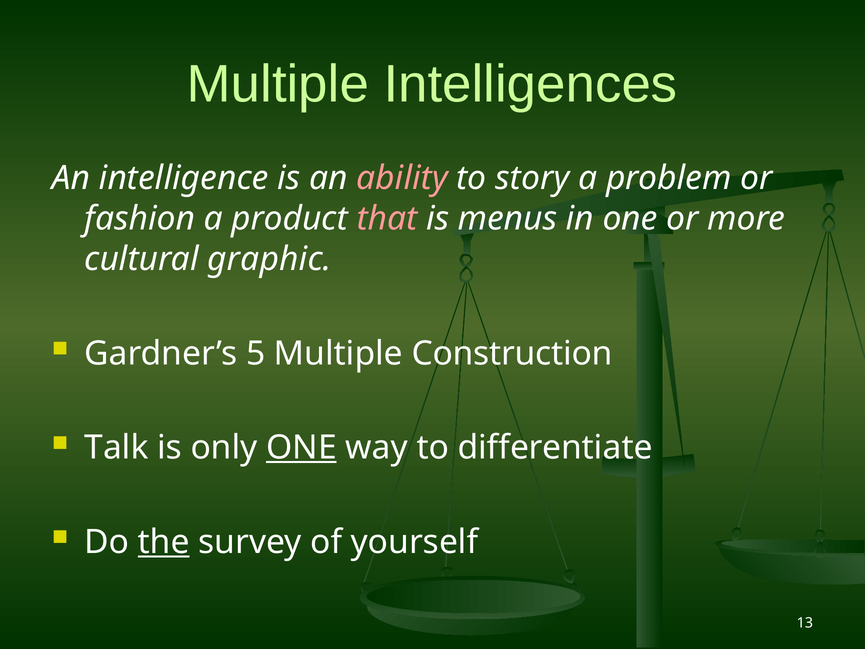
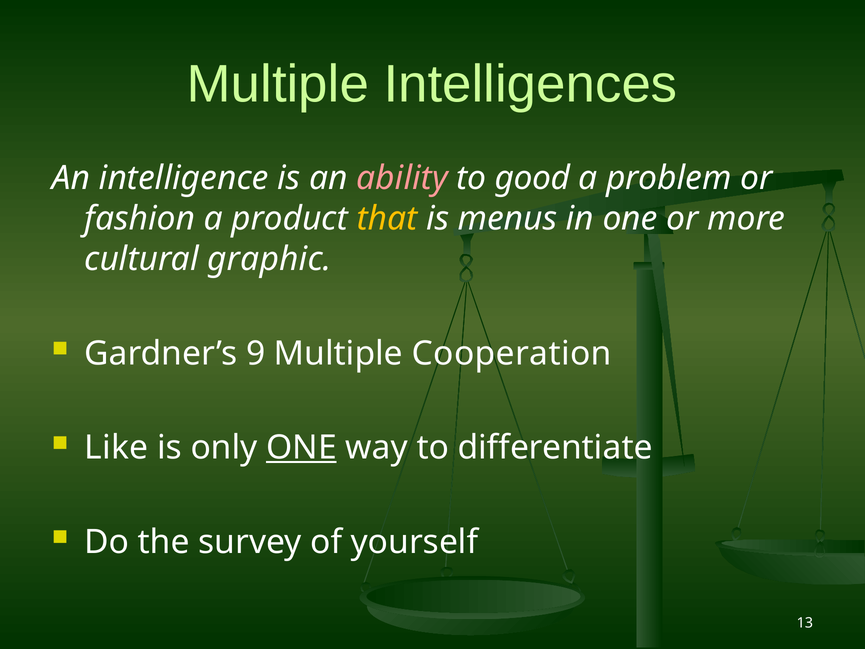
story: story -> good
that colour: pink -> yellow
5: 5 -> 9
Construction: Construction -> Cooperation
Talk: Talk -> Like
the underline: present -> none
